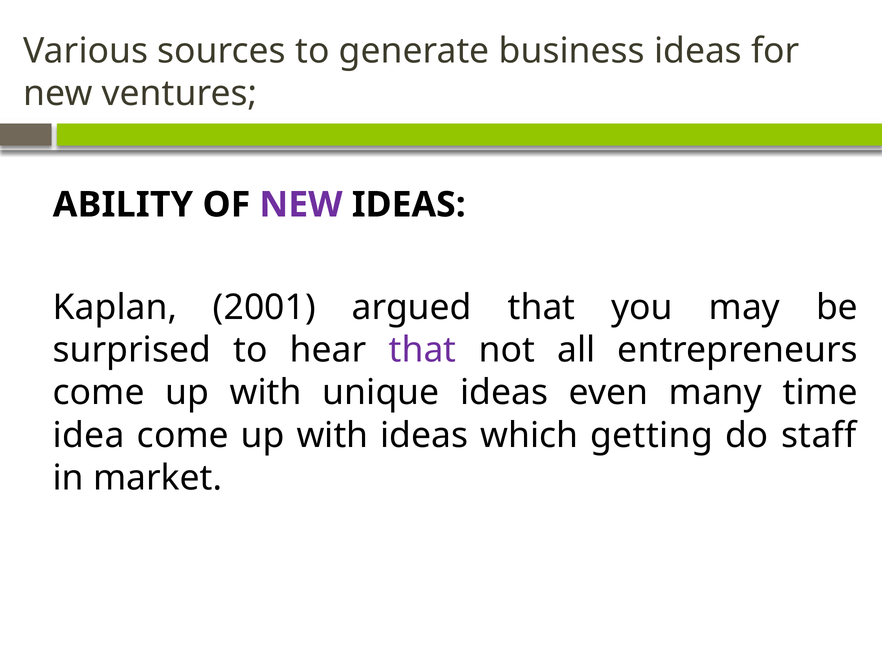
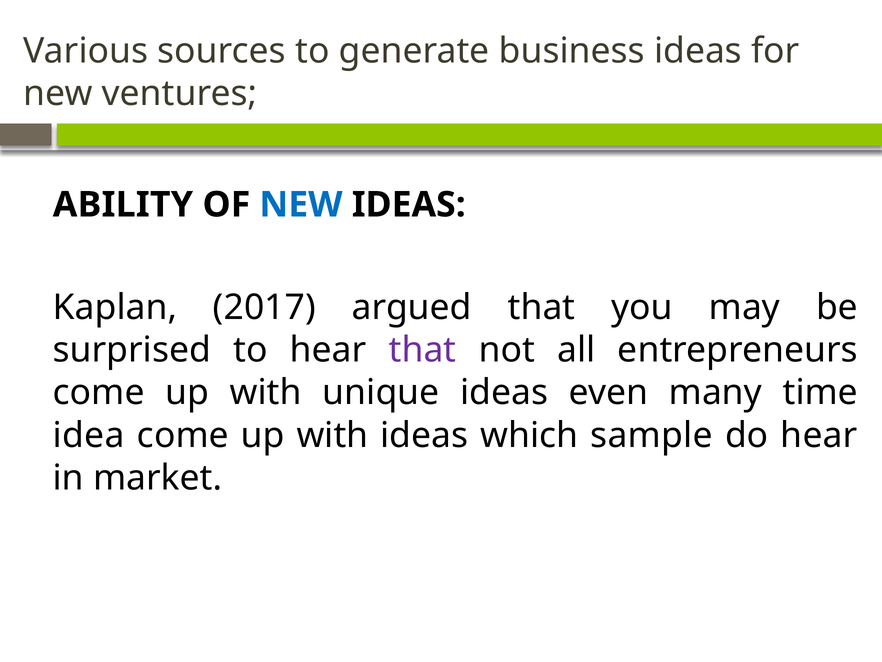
NEW at (301, 205) colour: purple -> blue
2001: 2001 -> 2017
getting: getting -> sample
do staff: staff -> hear
